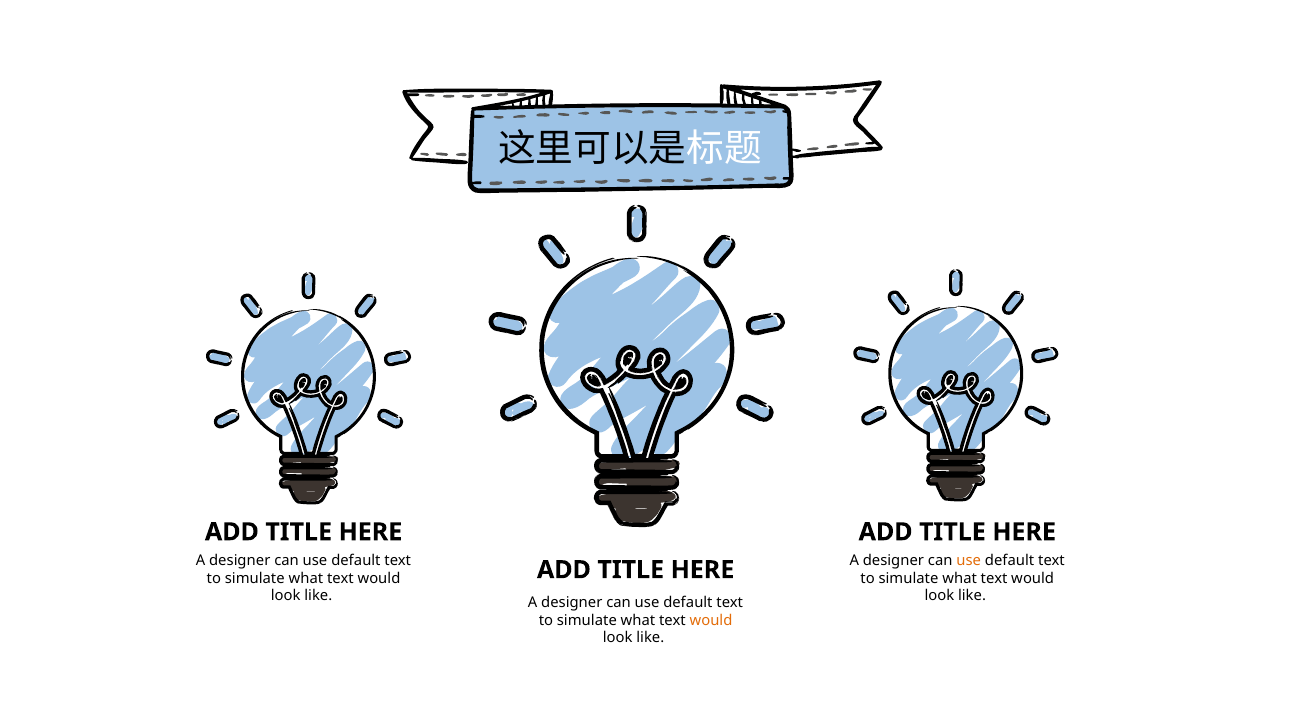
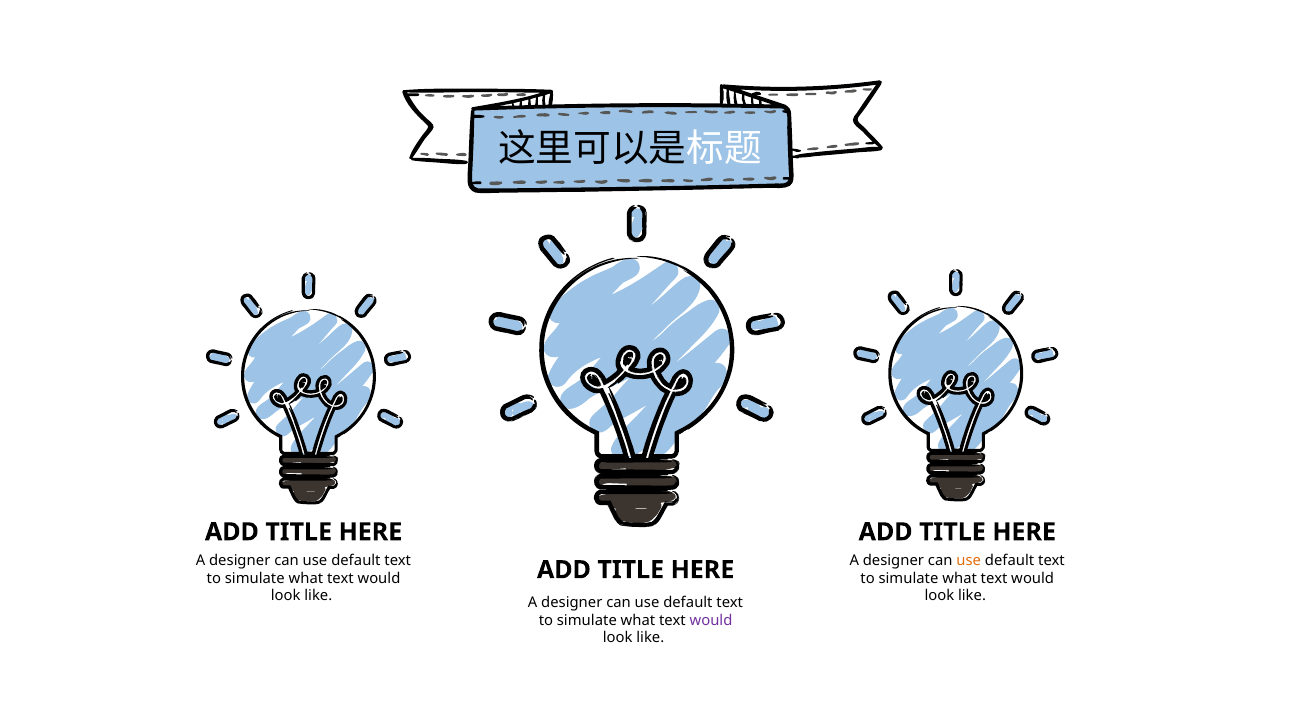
would at (711, 620) colour: orange -> purple
